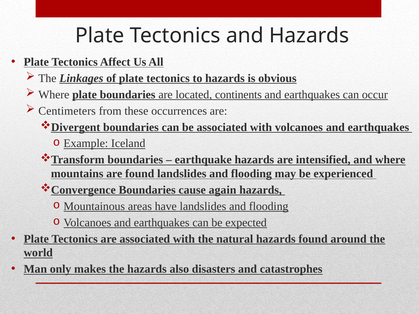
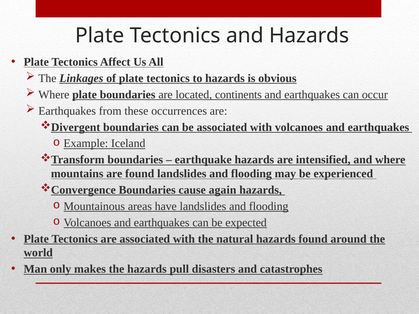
Centimeters at (67, 111): Centimeters -> Earthquakes
also: also -> pull
